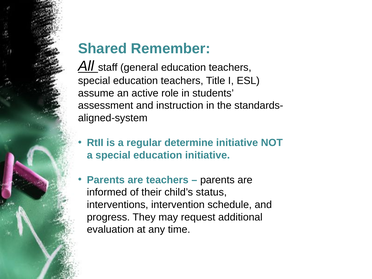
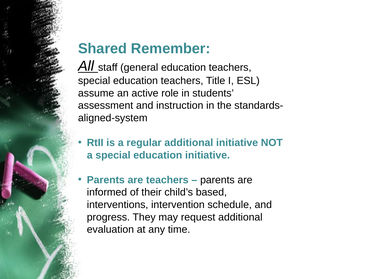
regular determine: determine -> additional
status: status -> based
